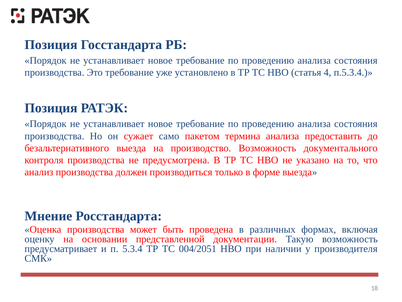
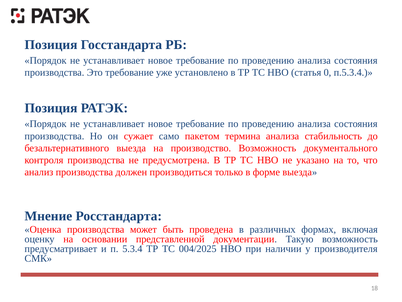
4: 4 -> 0
предоставить: предоставить -> стабильность
004/2051: 004/2051 -> 004/2025
